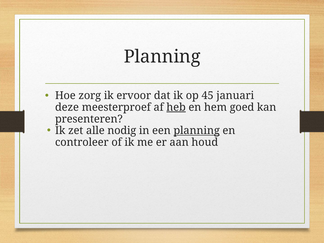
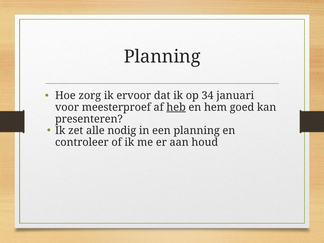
45: 45 -> 34
deze: deze -> voor
planning at (197, 131) underline: present -> none
